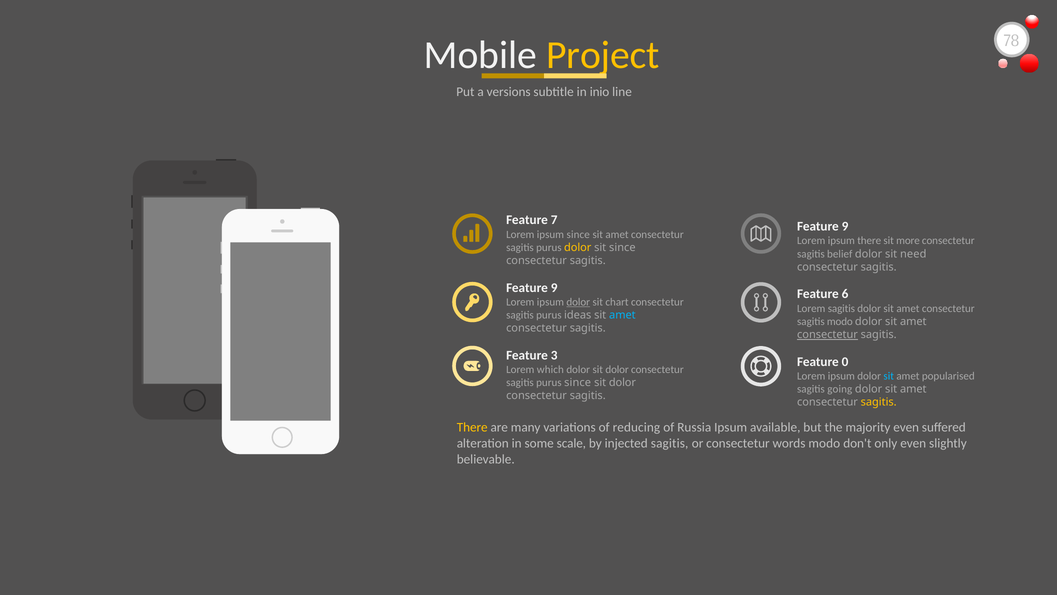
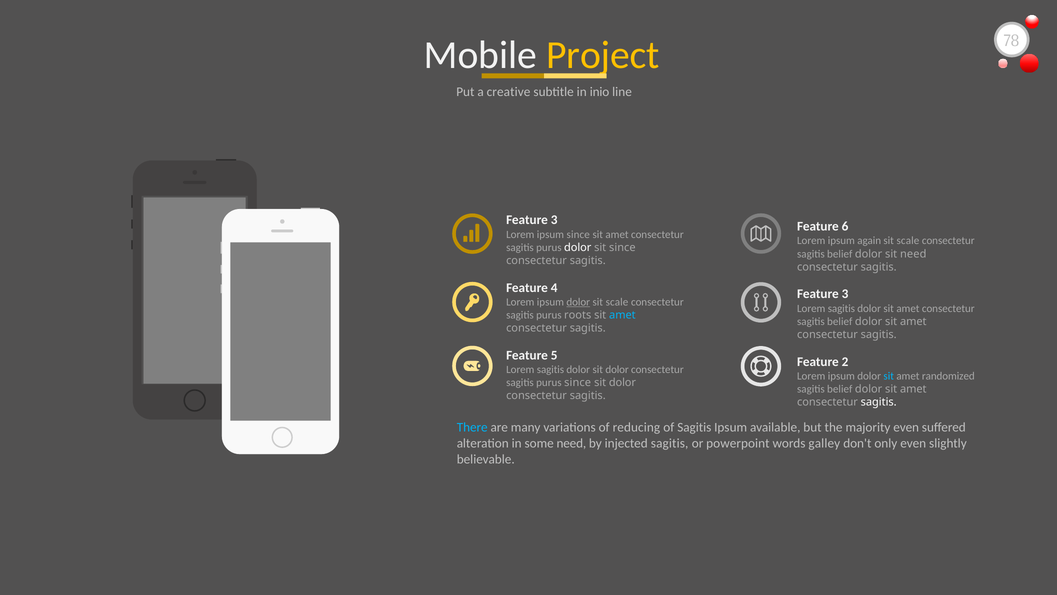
versions: versions -> creative
7 at (554, 220): 7 -> 3
9 at (845, 226): 9 -> 6
ipsum there: there -> again
more at (908, 241): more -> scale
dolor at (578, 247) colour: yellow -> white
9 at (554, 287): 9 -> 4
6 at (845, 294): 6 -> 3
chart at (617, 302): chart -> scale
ideas: ideas -> roots
modo at (840, 321): modo -> belief
consectetur at (827, 334) underline: present -> none
3: 3 -> 5
0: 0 -> 2
which at (550, 369): which -> sagitis
popularised: popularised -> randomized
going at (840, 389): going -> belief
sagitis at (879, 402) colour: yellow -> white
There at (472, 427) colour: yellow -> light blue
of Russia: Russia -> Sagitis
some scale: scale -> need
or consectetur: consectetur -> powerpoint
words modo: modo -> galley
